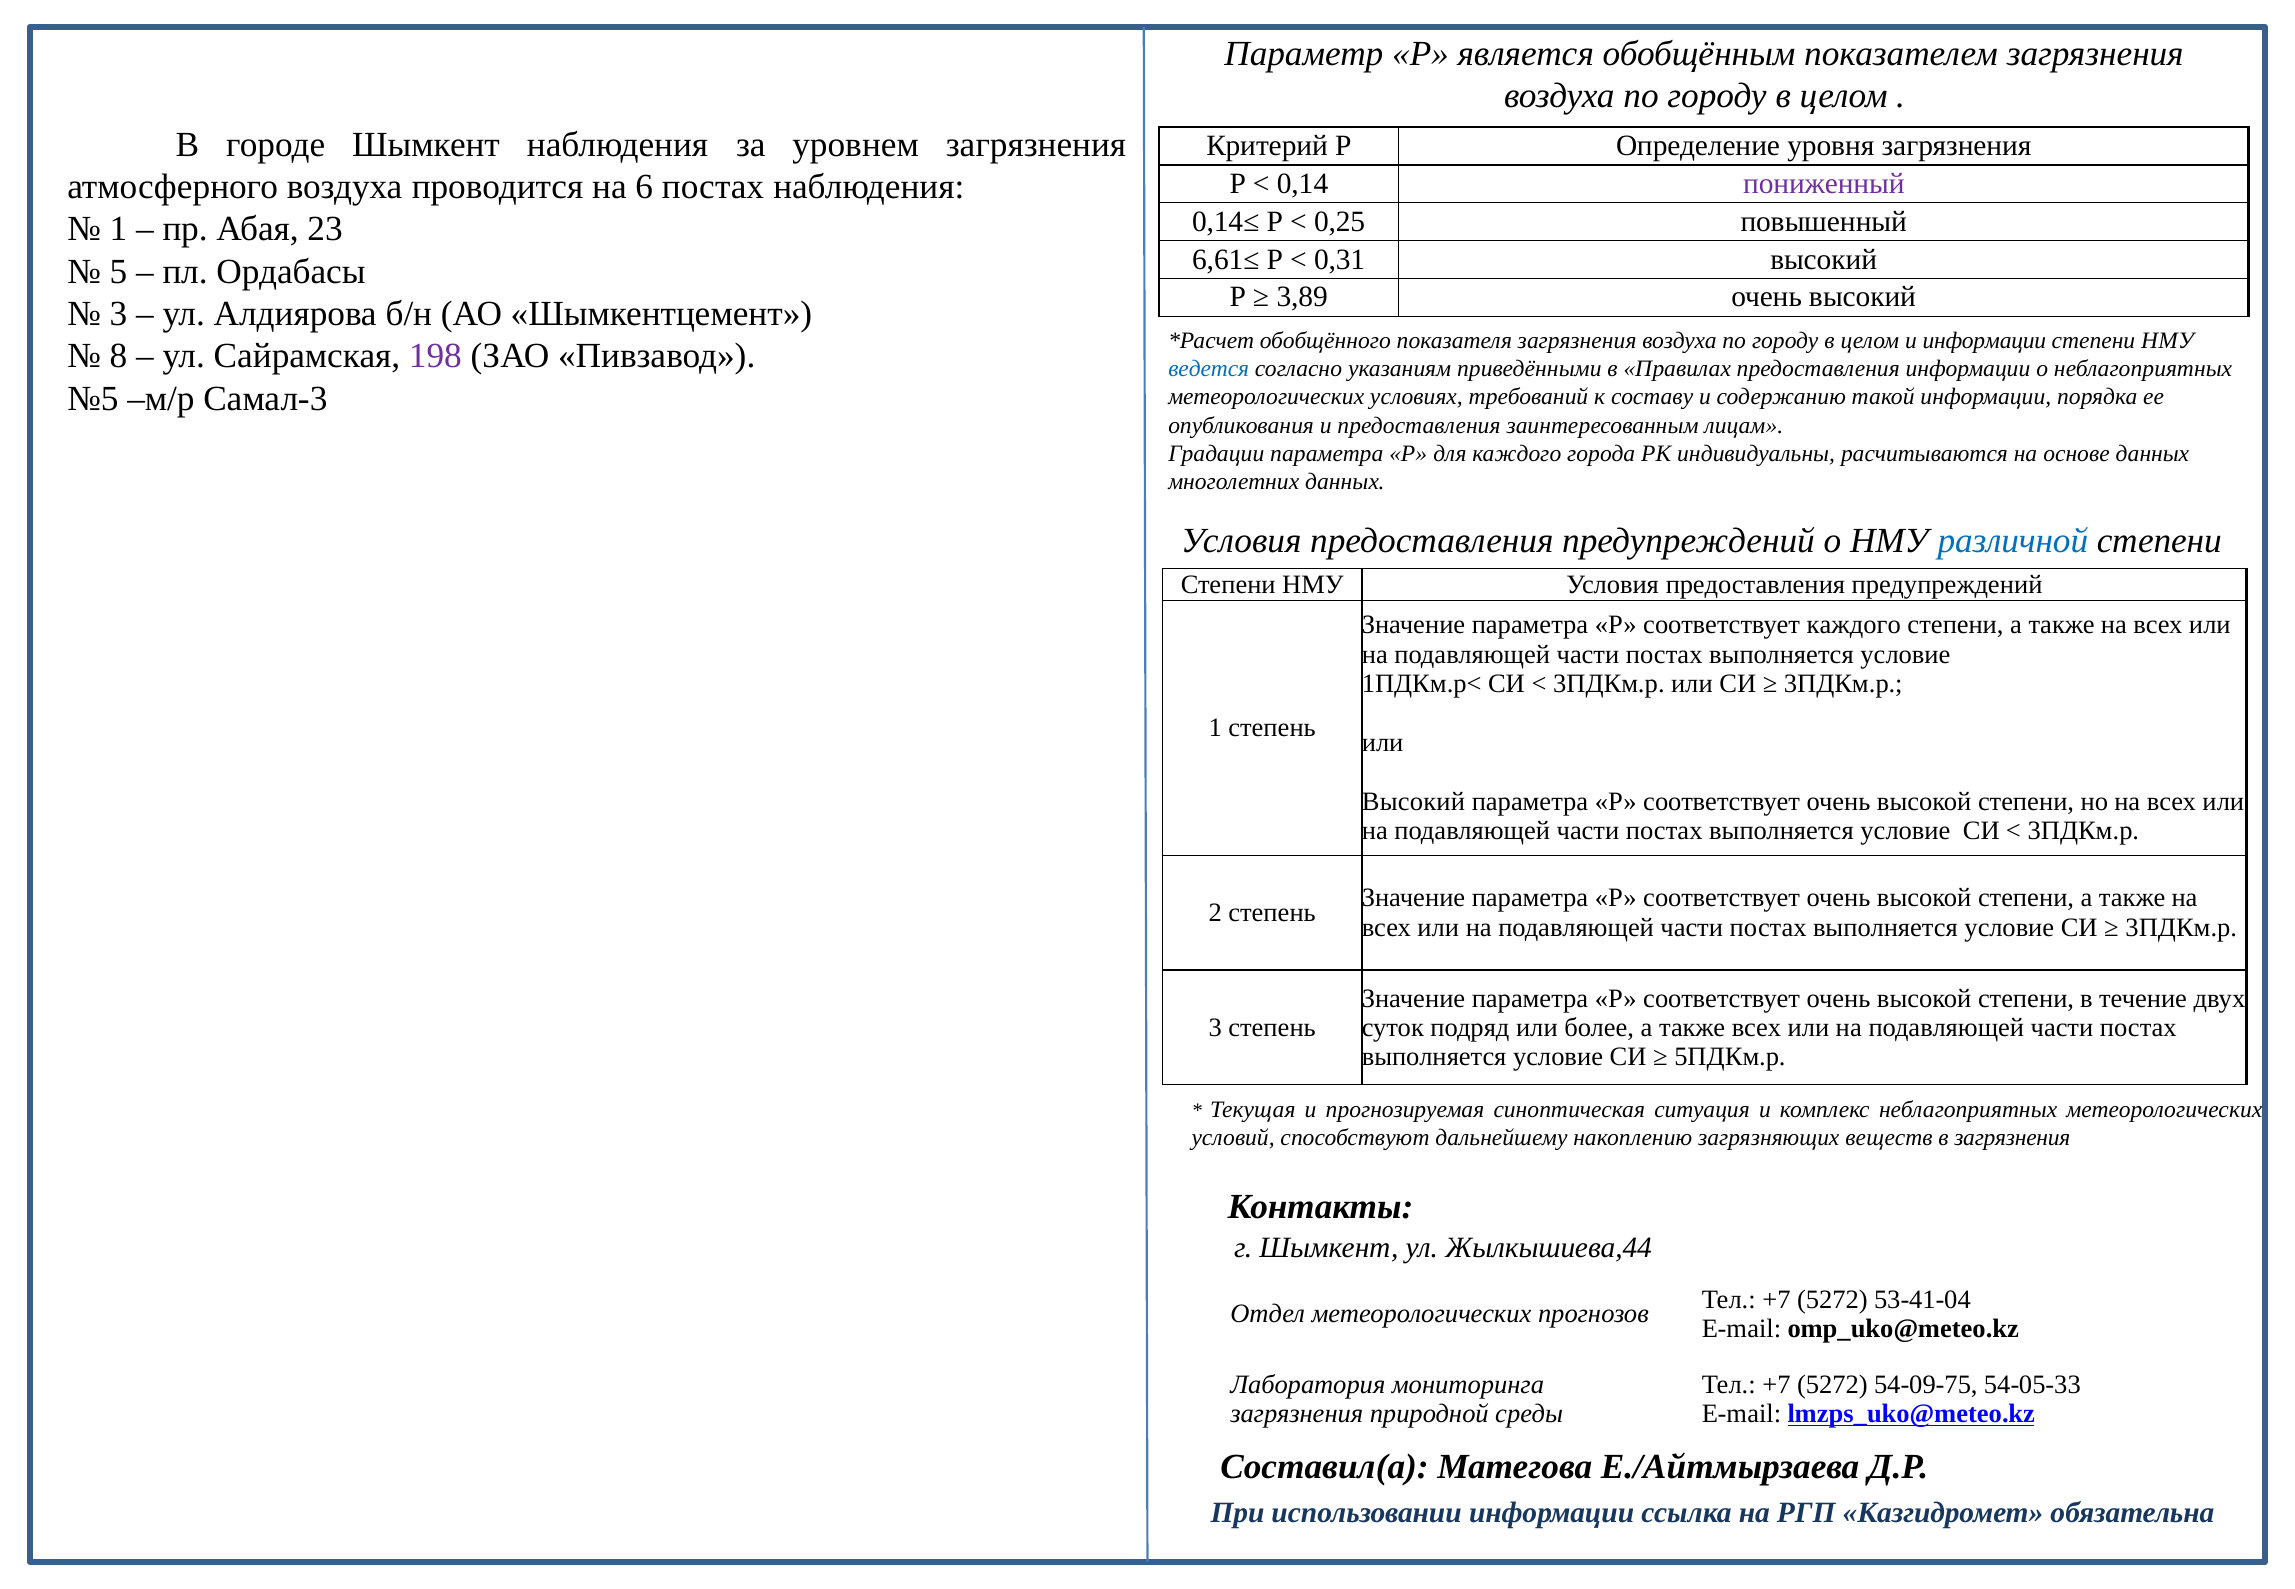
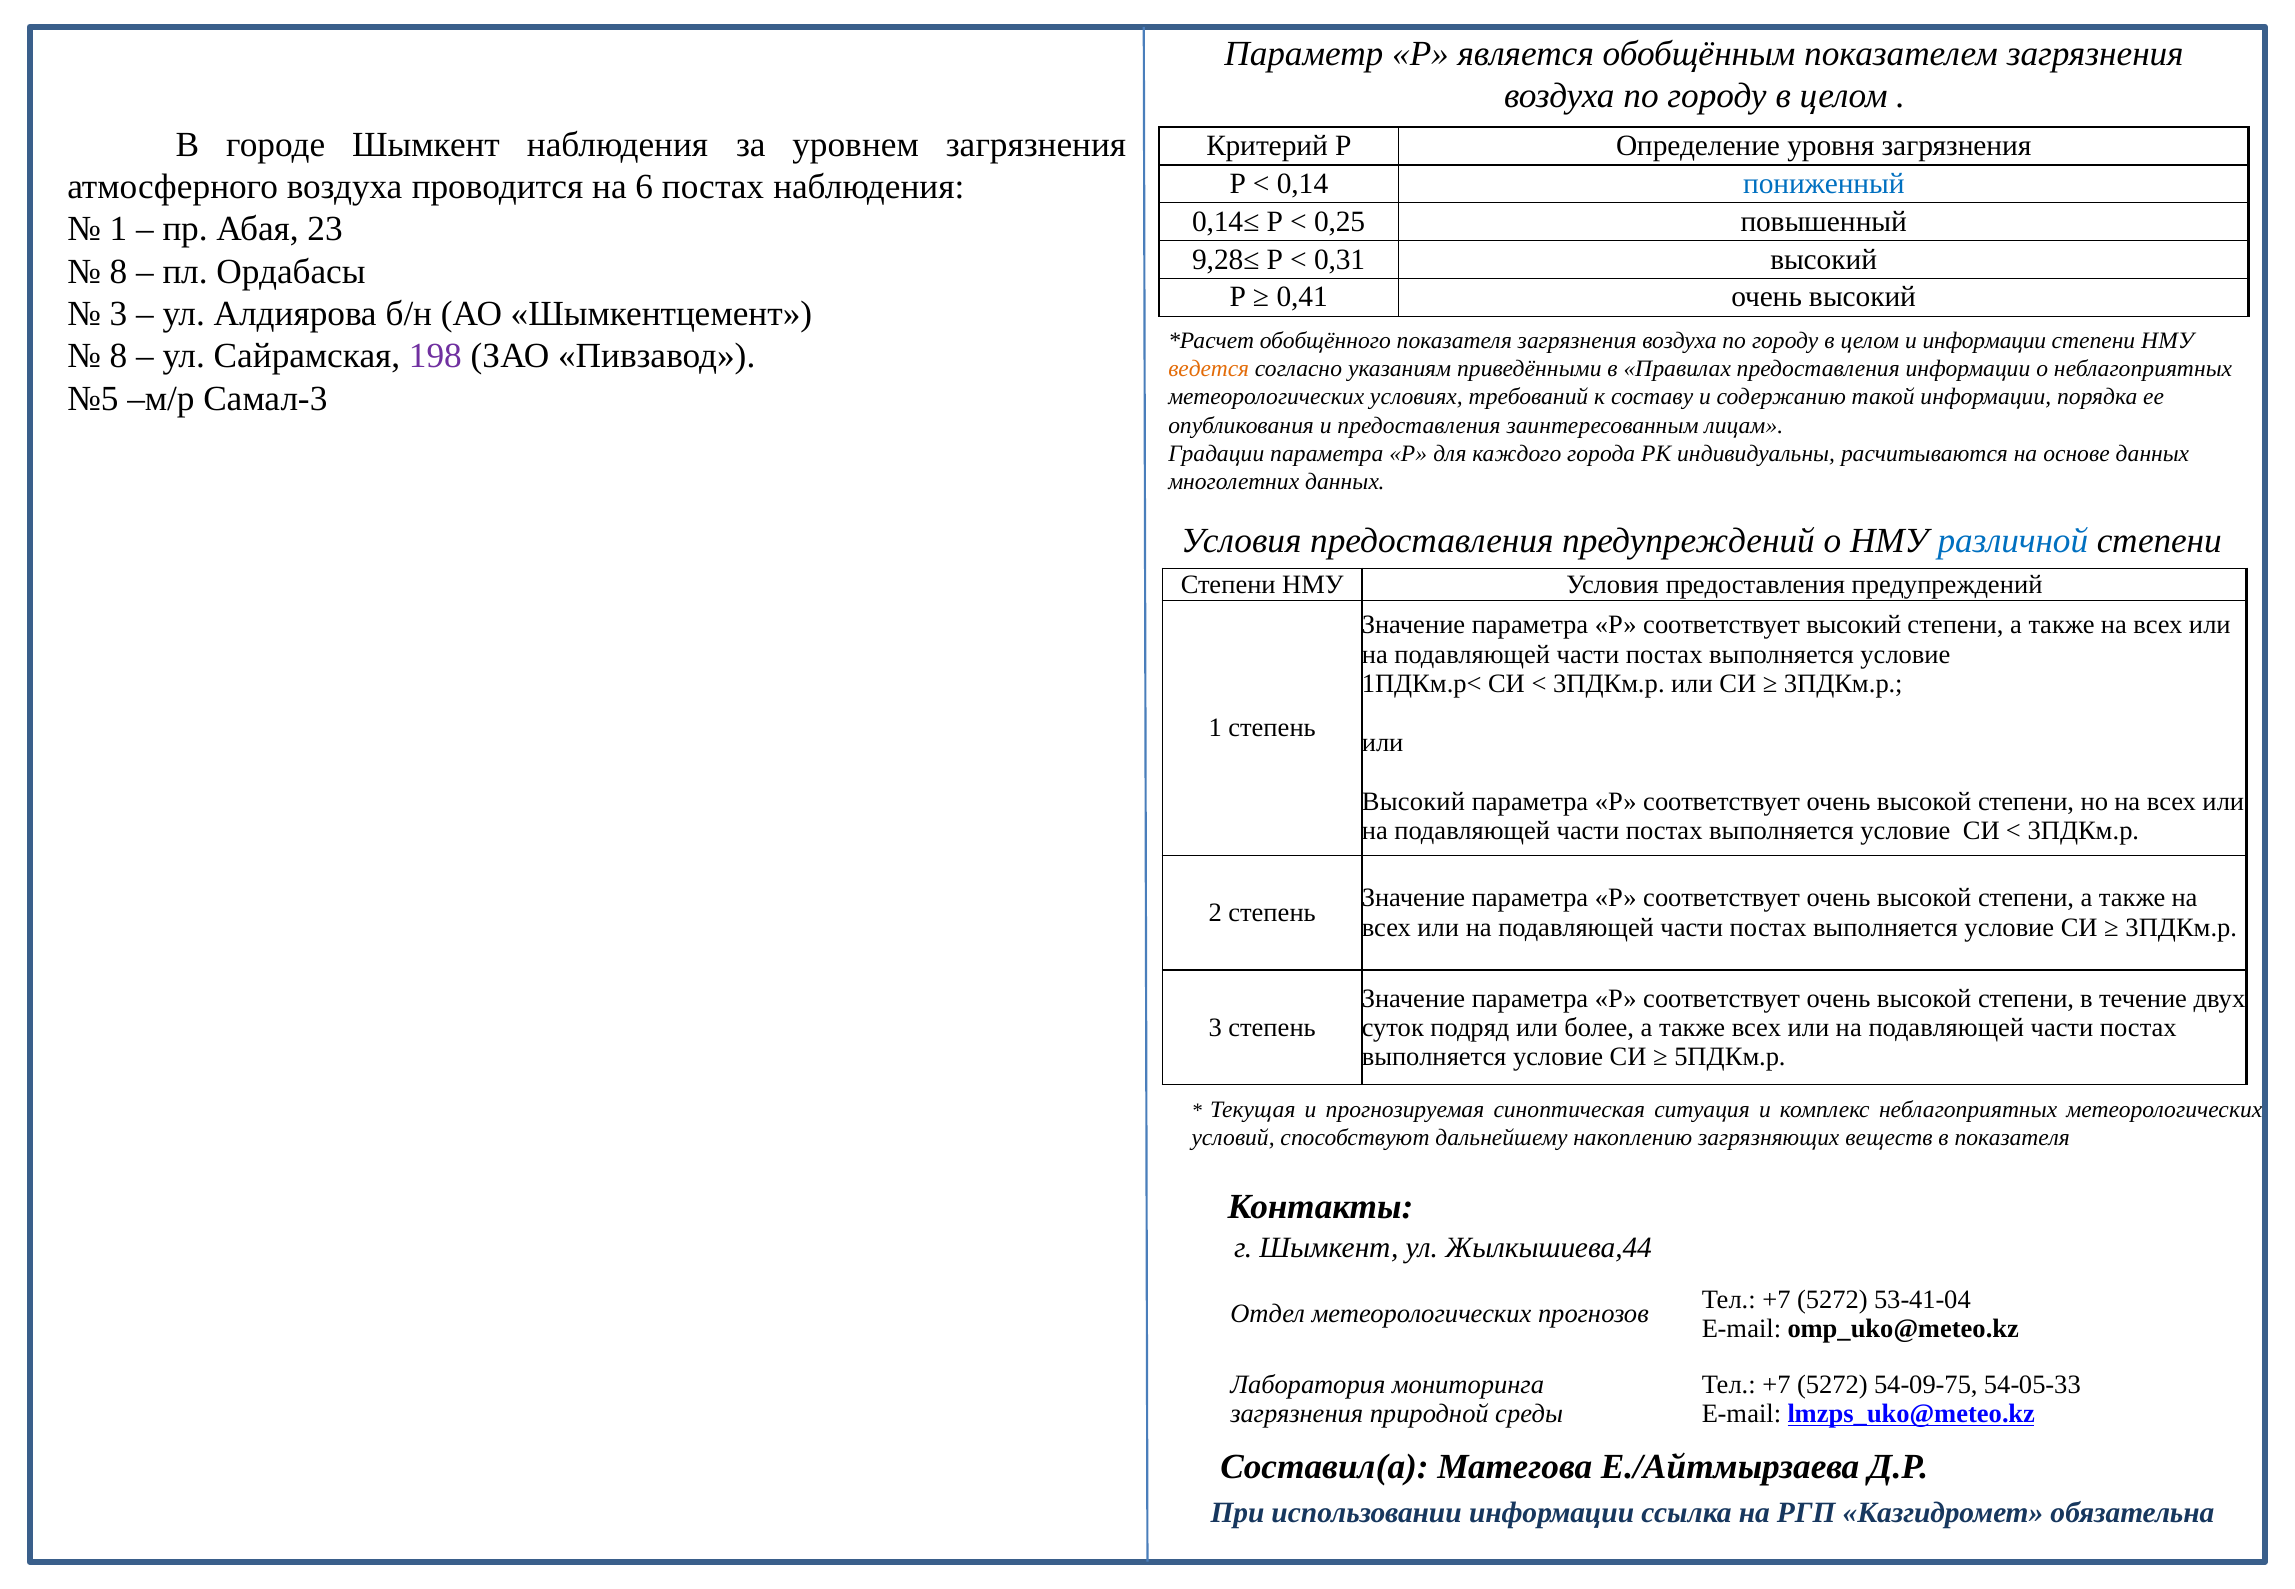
пониженный colour: purple -> blue
6,61≤: 6,61≤ -> 9,28≤
5 at (118, 272): 5 -> 8
3,89: 3,89 -> 0,41
ведется colour: blue -> orange
соответствует каждого: каждого -> высокий
в загрязнения: загрязнения -> показателя
